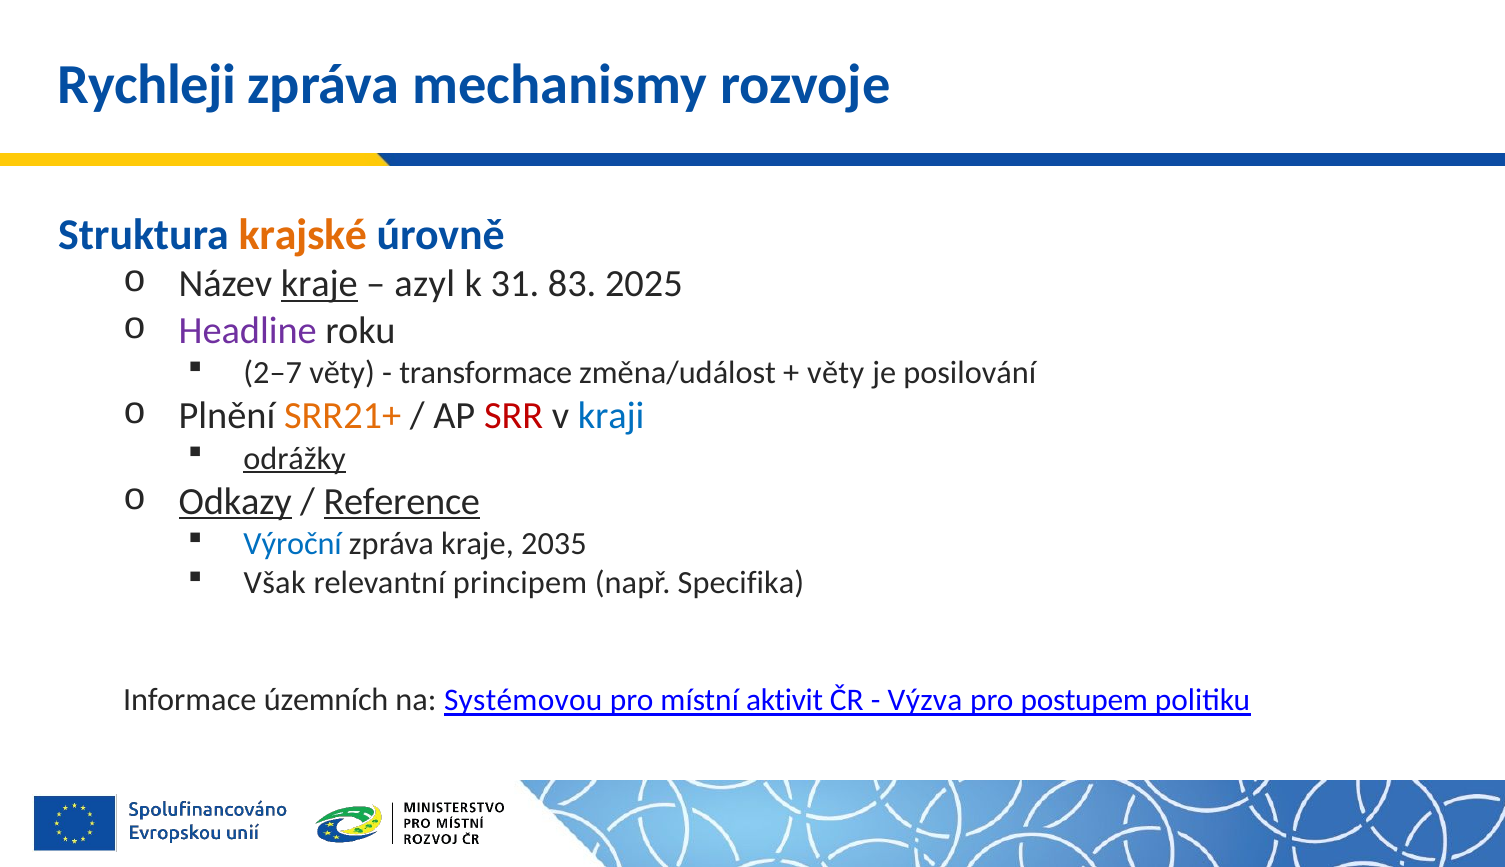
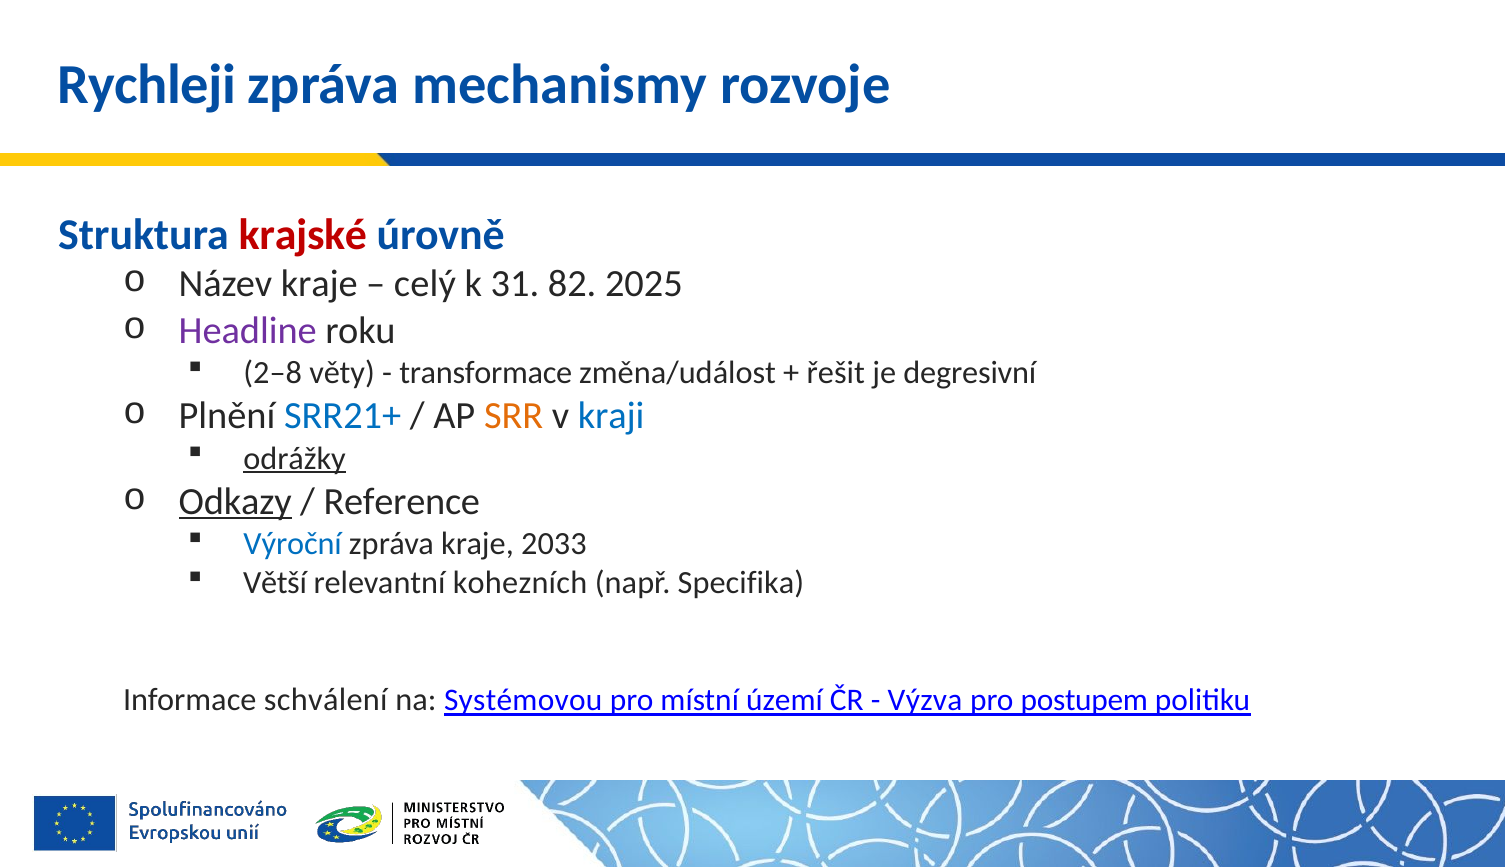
krajské colour: orange -> red
kraje at (319, 284) underline: present -> none
azyl: azyl -> celý
83: 83 -> 82
2–7: 2–7 -> 2–8
věty at (836, 373): věty -> řešit
posilování: posilování -> degresivní
SRR21+ colour: orange -> blue
SRR colour: red -> orange
Reference underline: present -> none
2035: 2035 -> 2033
Však: Však -> Větší
principem: principem -> kohezních
územních: územních -> schválení
aktivit: aktivit -> území
